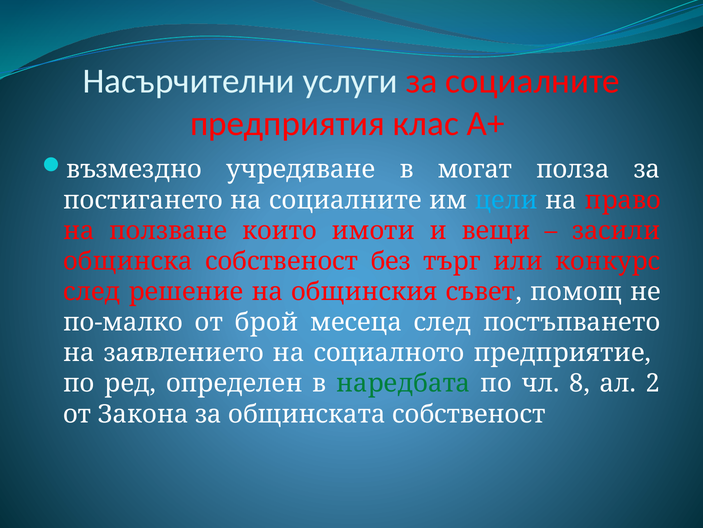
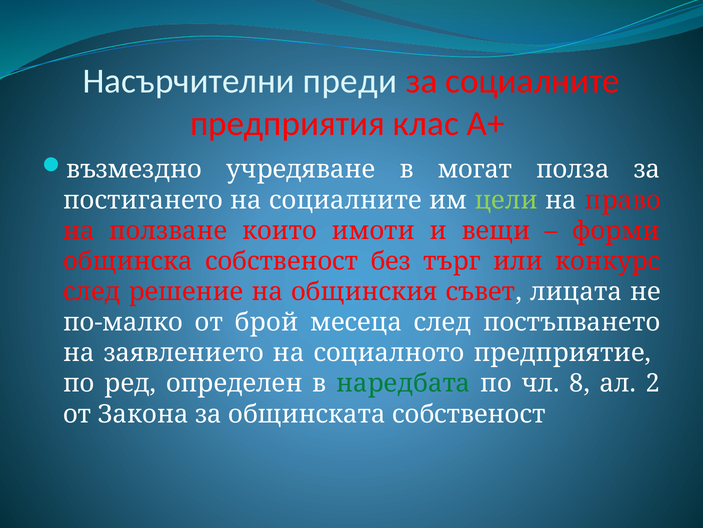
услуги: услуги -> преди
цели colour: light blue -> light green
засили: засили -> форми
помощ: помощ -> лицата
